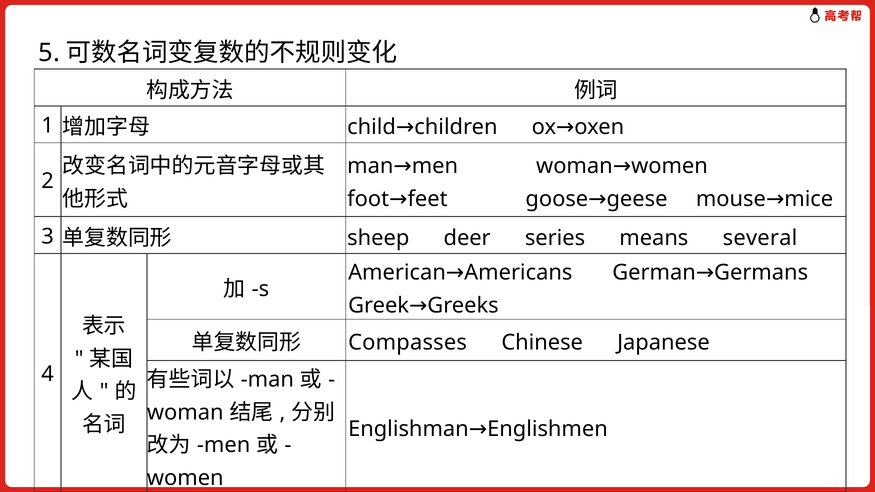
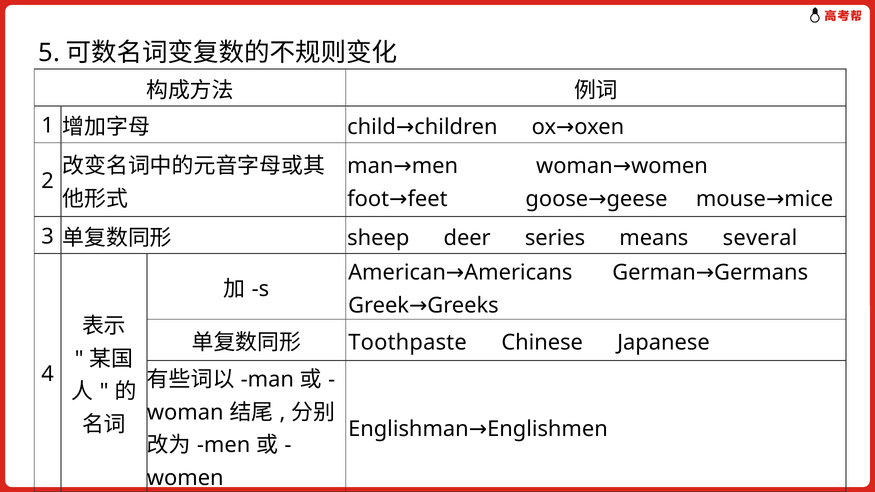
Compasses: Compasses -> Toothpaste
